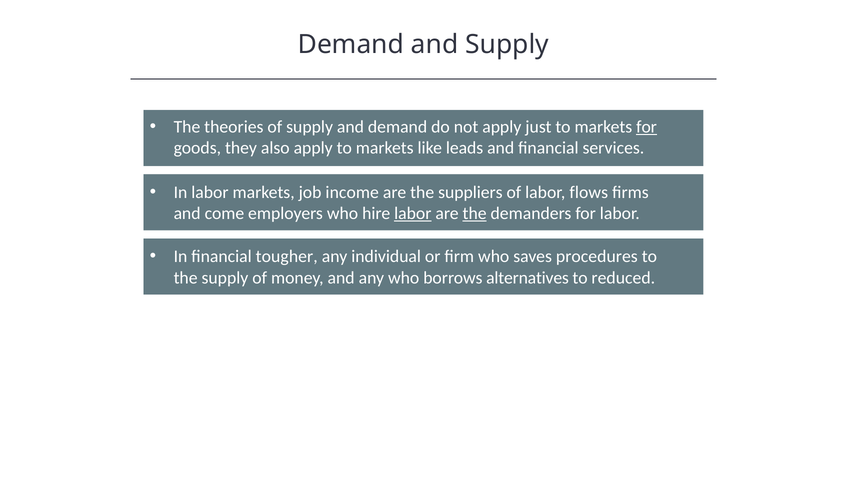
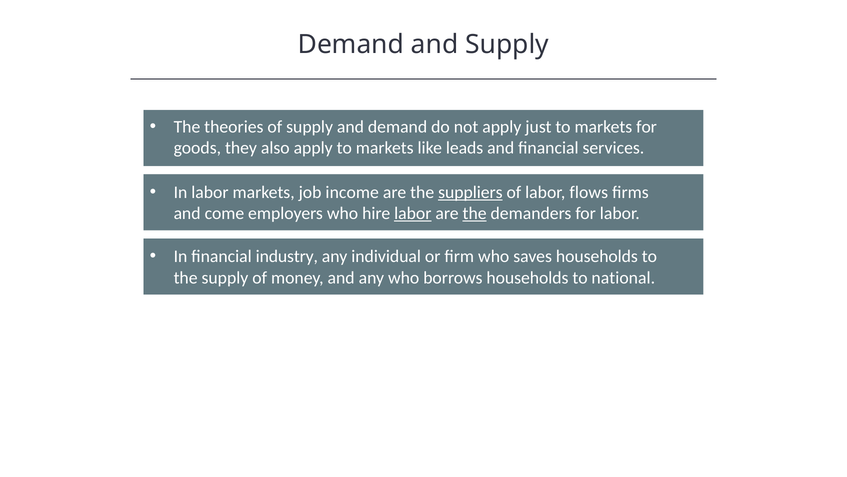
for at (647, 127) underline: present -> none
suppliers underline: none -> present
tougher: tougher -> industry
saves procedures: procedures -> households
borrows alternatives: alternatives -> households
reduced: reduced -> national
